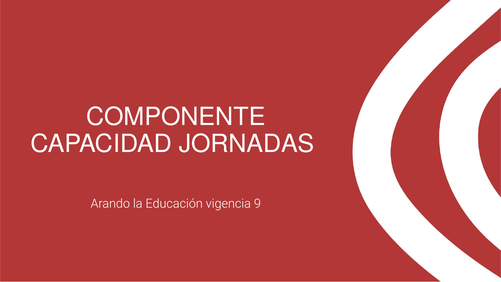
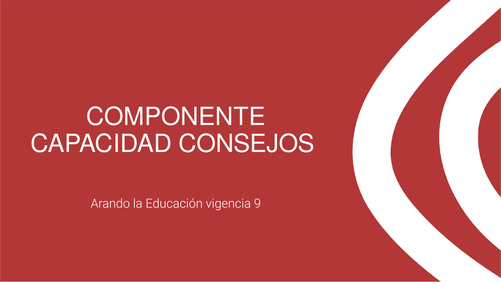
JORNADAS: JORNADAS -> CONSEJOS
